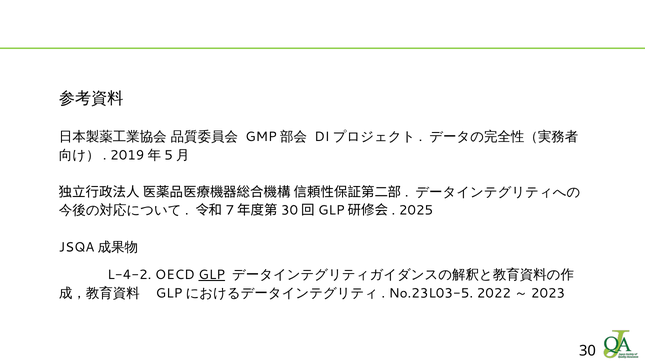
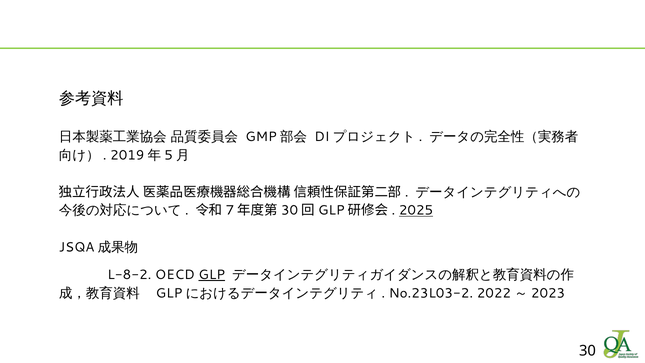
2025 underline: none -> present
L-4-2: L-4-2 -> L-8-2
No.23L03-5: No.23L03-5 -> No.23L03-2
